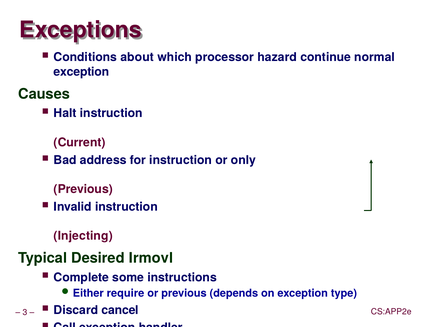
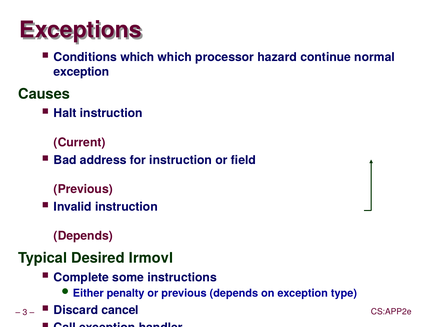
Conditions about: about -> which
only: only -> field
Injecting at (83, 236): Injecting -> Depends
require: require -> penalty
